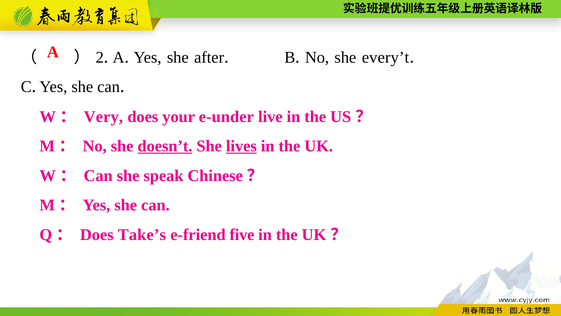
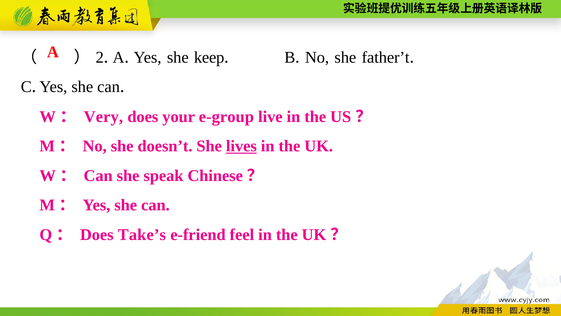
after: after -> keep
every’t: every’t -> father’t
e-under: e-under -> e-group
doesn’t underline: present -> none
five: five -> feel
